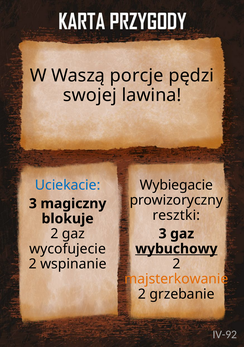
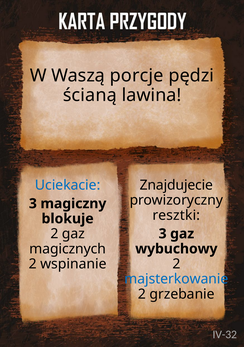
swojej: swojej -> ścianą
Wybiegacie: Wybiegacie -> Znajdujecie
wycofujecie: wycofujecie -> magicznych
wybuchowy underline: present -> none
majsterkowanie colour: orange -> blue
IV-92: IV-92 -> IV-32
